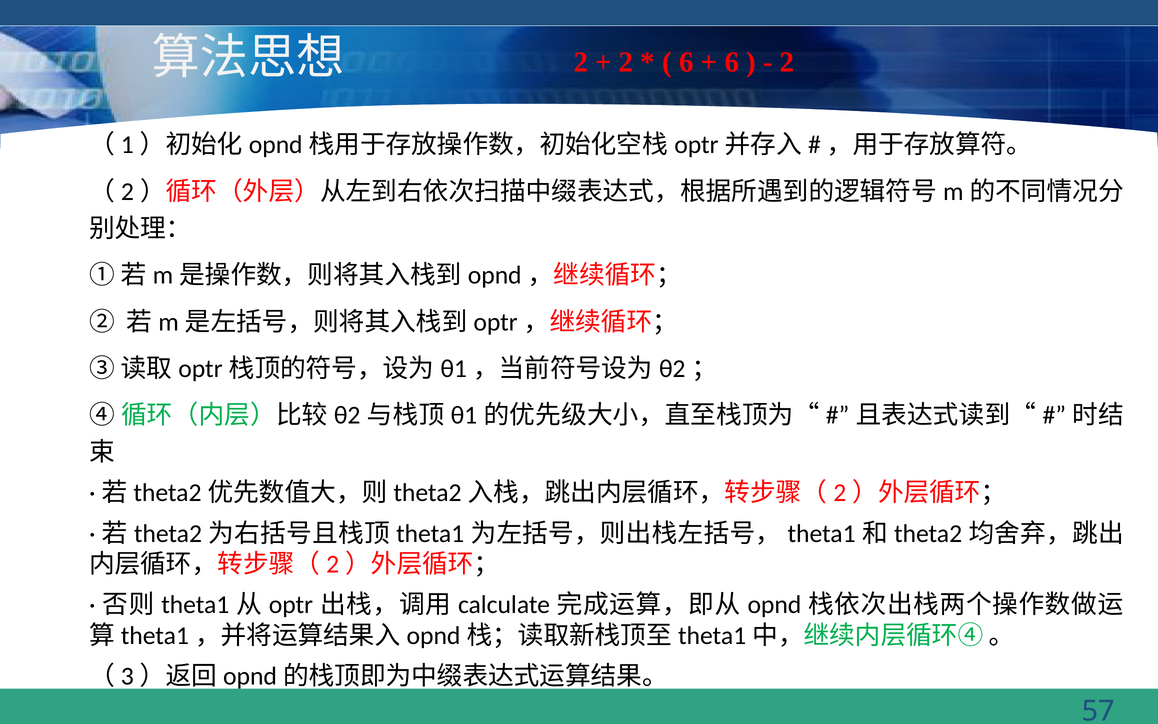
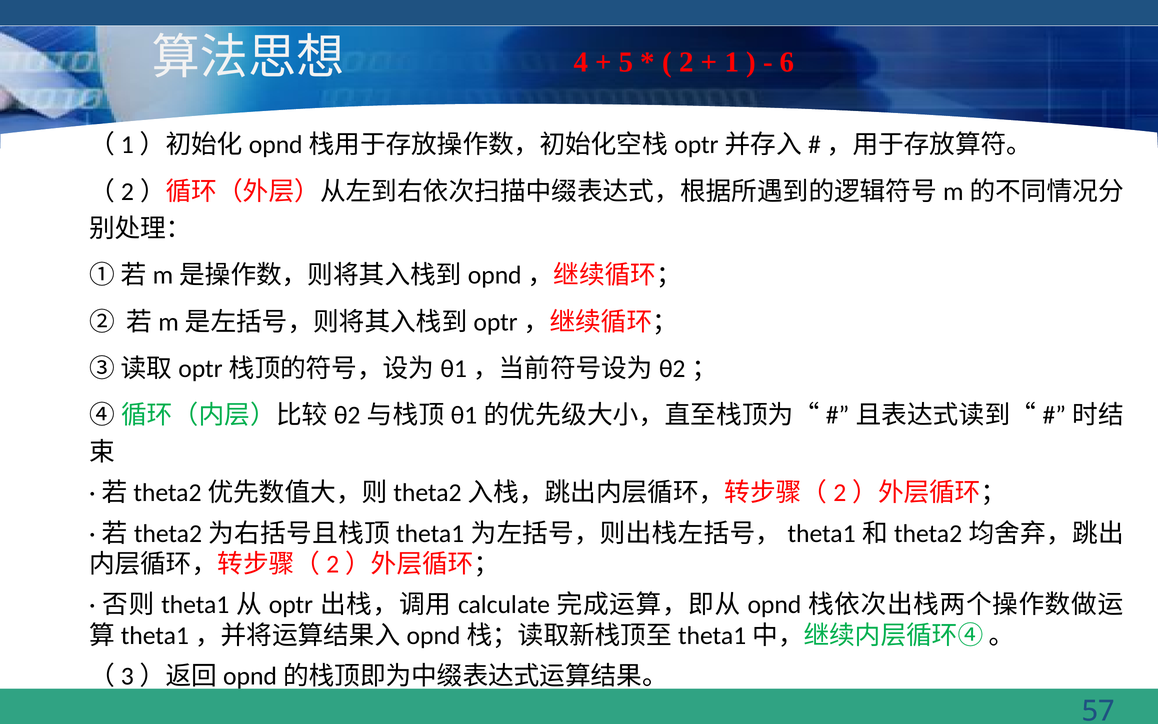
2 at (581, 62): 2 -> 4
2 at (626, 62): 2 -> 5
6 at (686, 62): 6 -> 2
6 at (732, 62): 6 -> 1
2 at (787, 62): 2 -> 6
